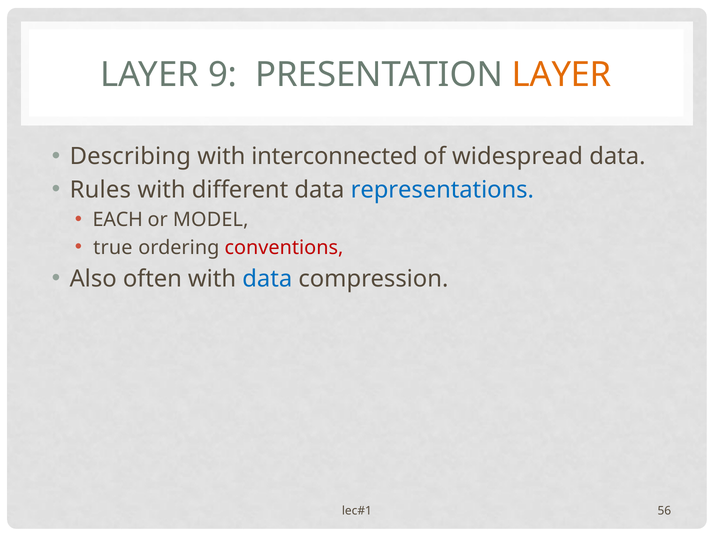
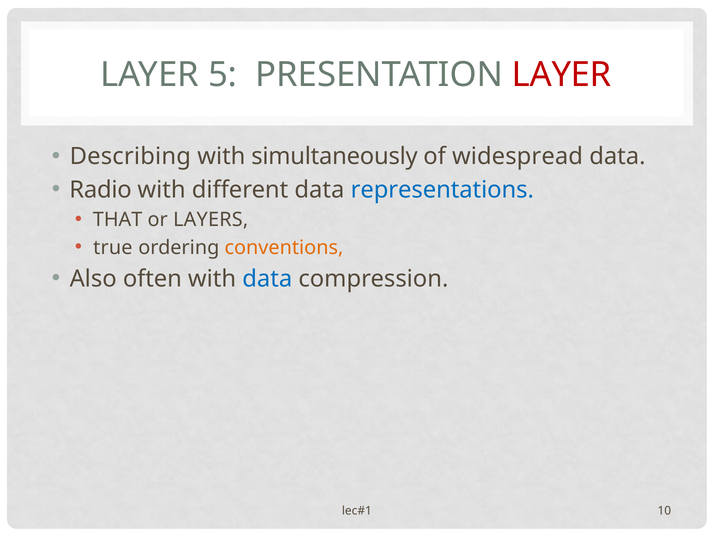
9: 9 -> 5
LAYER at (562, 75) colour: orange -> red
interconnected: interconnected -> simultaneously
Rules: Rules -> Radio
EACH: EACH -> THAT
MODEL: MODEL -> LAYERS
conventions colour: red -> orange
56: 56 -> 10
